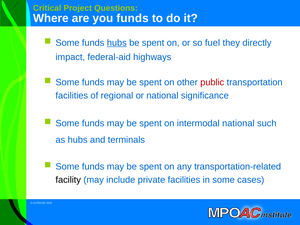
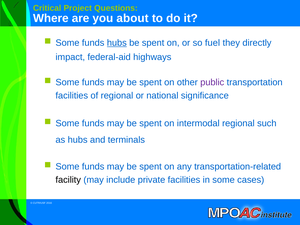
you funds: funds -> about
public colour: red -> purple
intermodal national: national -> regional
